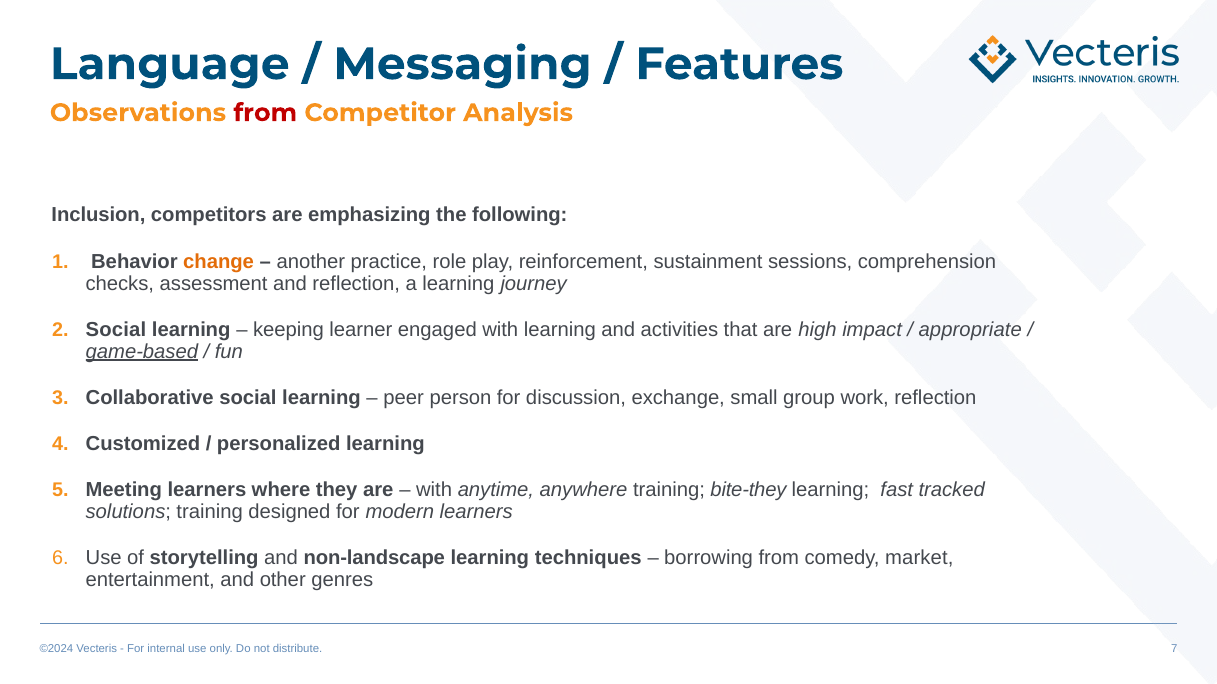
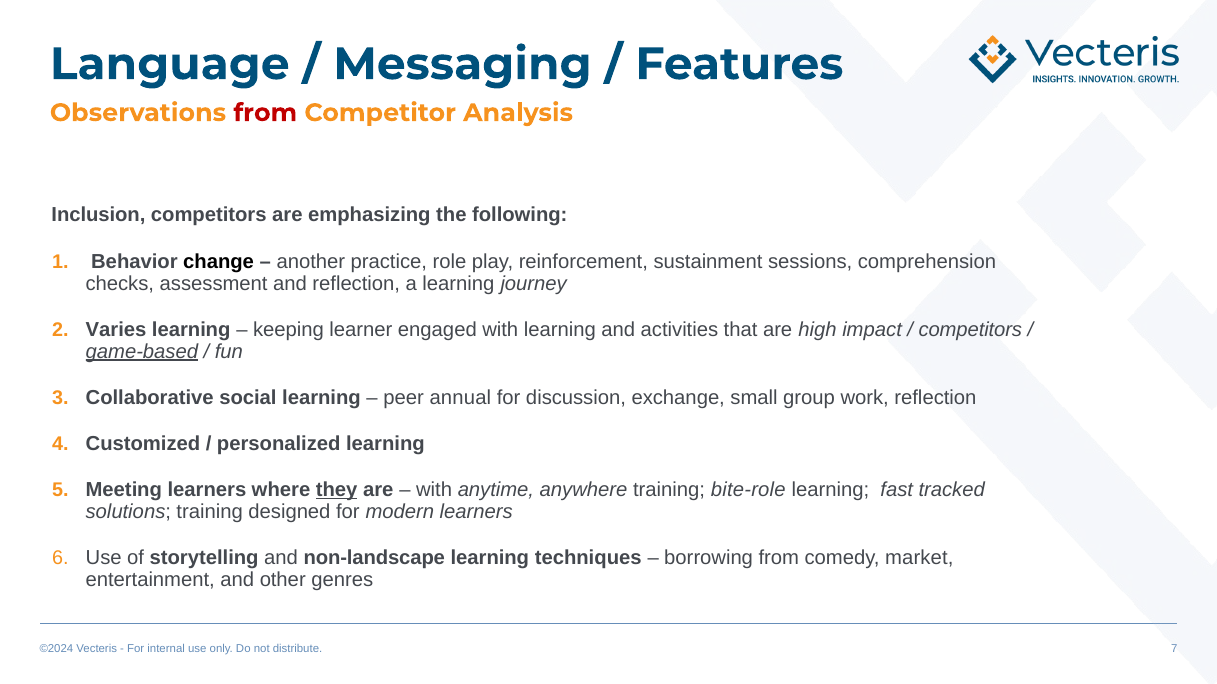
change colour: orange -> black
Social at (116, 330): Social -> Varies
appropriate at (970, 330): appropriate -> competitors
person: person -> annual
they underline: none -> present
bite-they: bite-they -> bite-role
